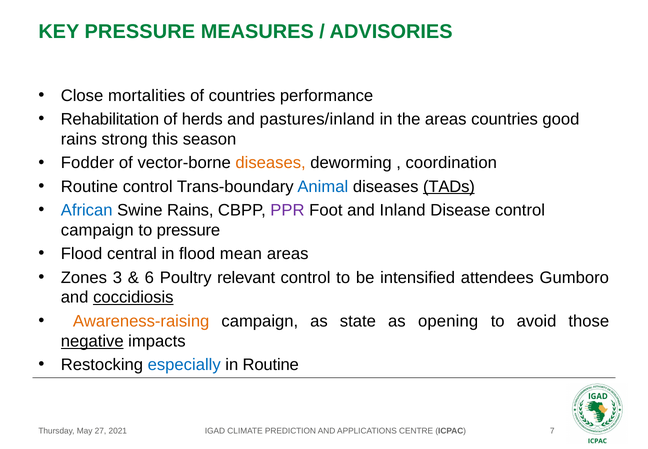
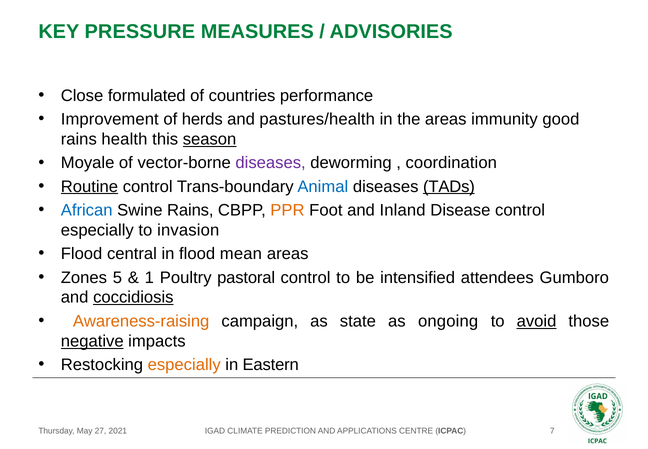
mortalities: mortalities -> formulated
Rehabilitation: Rehabilitation -> Improvement
pastures/inland: pastures/inland -> pastures/health
areas countries: countries -> immunity
strong: strong -> health
season underline: none -> present
Fodder: Fodder -> Moyale
diseases at (271, 163) colour: orange -> purple
Routine at (89, 186) underline: none -> present
PPR colour: purple -> orange
campaign at (97, 230): campaign -> especially
to pressure: pressure -> invasion
3: 3 -> 5
6: 6 -> 1
relevant: relevant -> pastoral
opening: opening -> ongoing
avoid underline: none -> present
especially at (184, 364) colour: blue -> orange
in Routine: Routine -> Eastern
